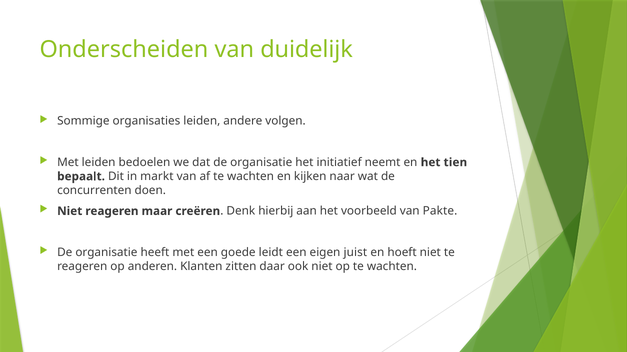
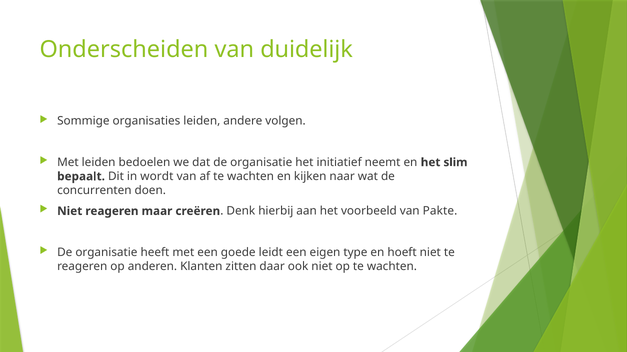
tien: tien -> slim
markt: markt -> wordt
juist: juist -> type
